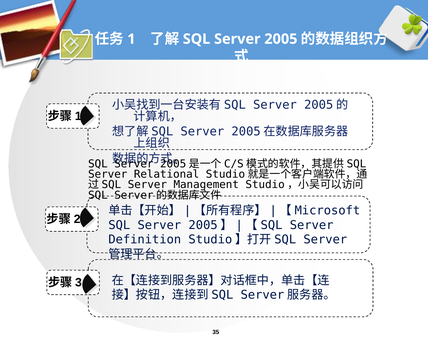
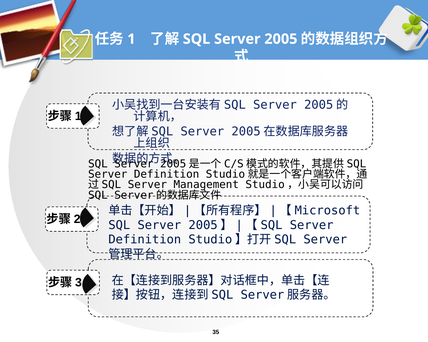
Relational at (167, 174): Relational -> Definition
